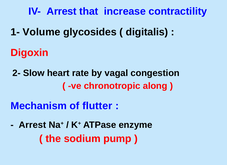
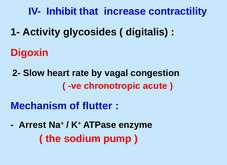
IV- Arrest: Arrest -> Inhibit
Volume: Volume -> Activity
along: along -> acute
